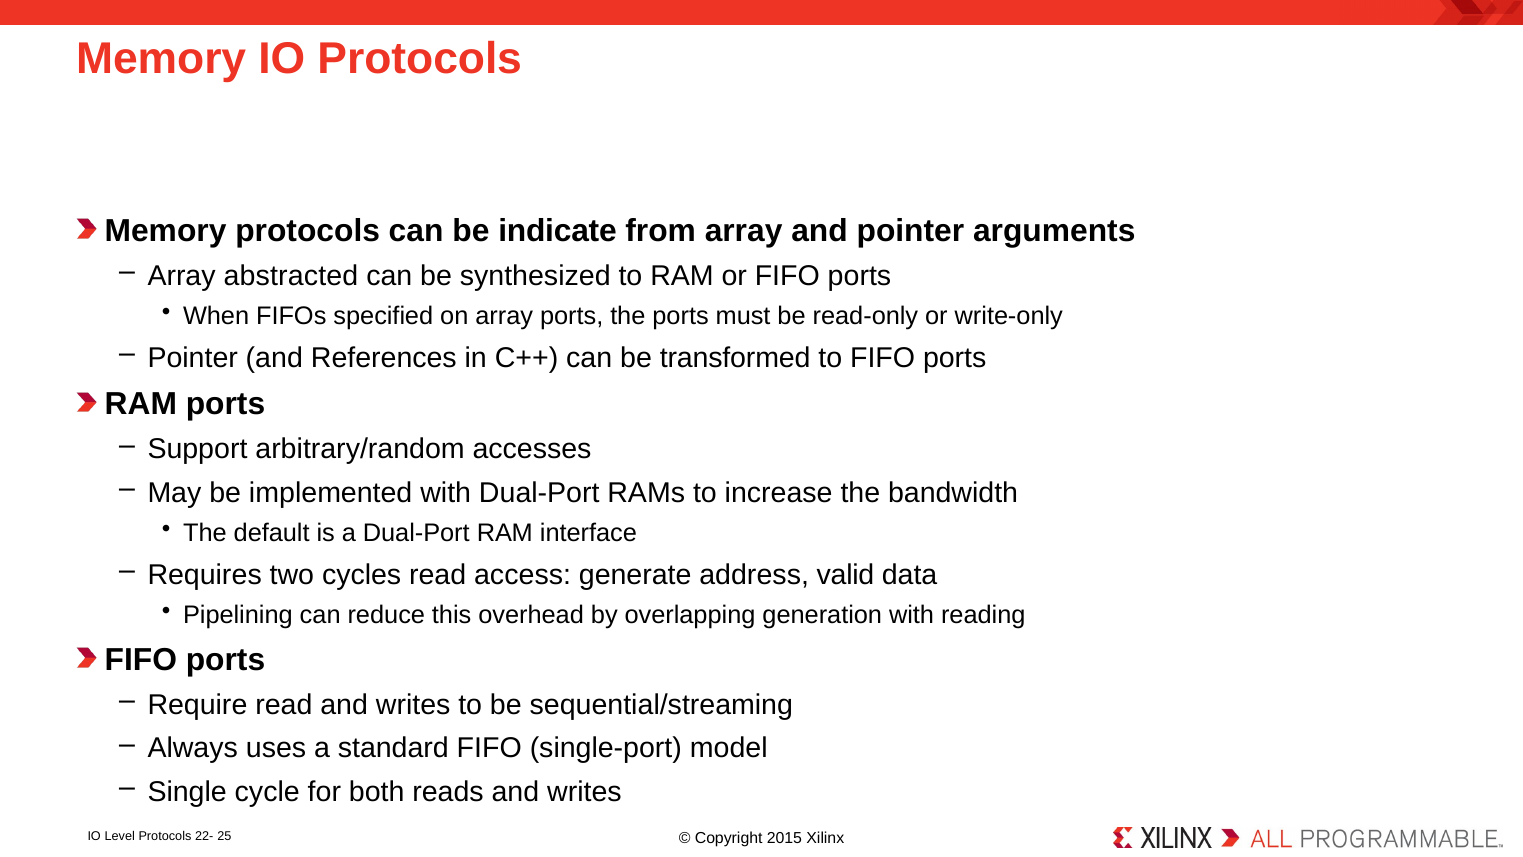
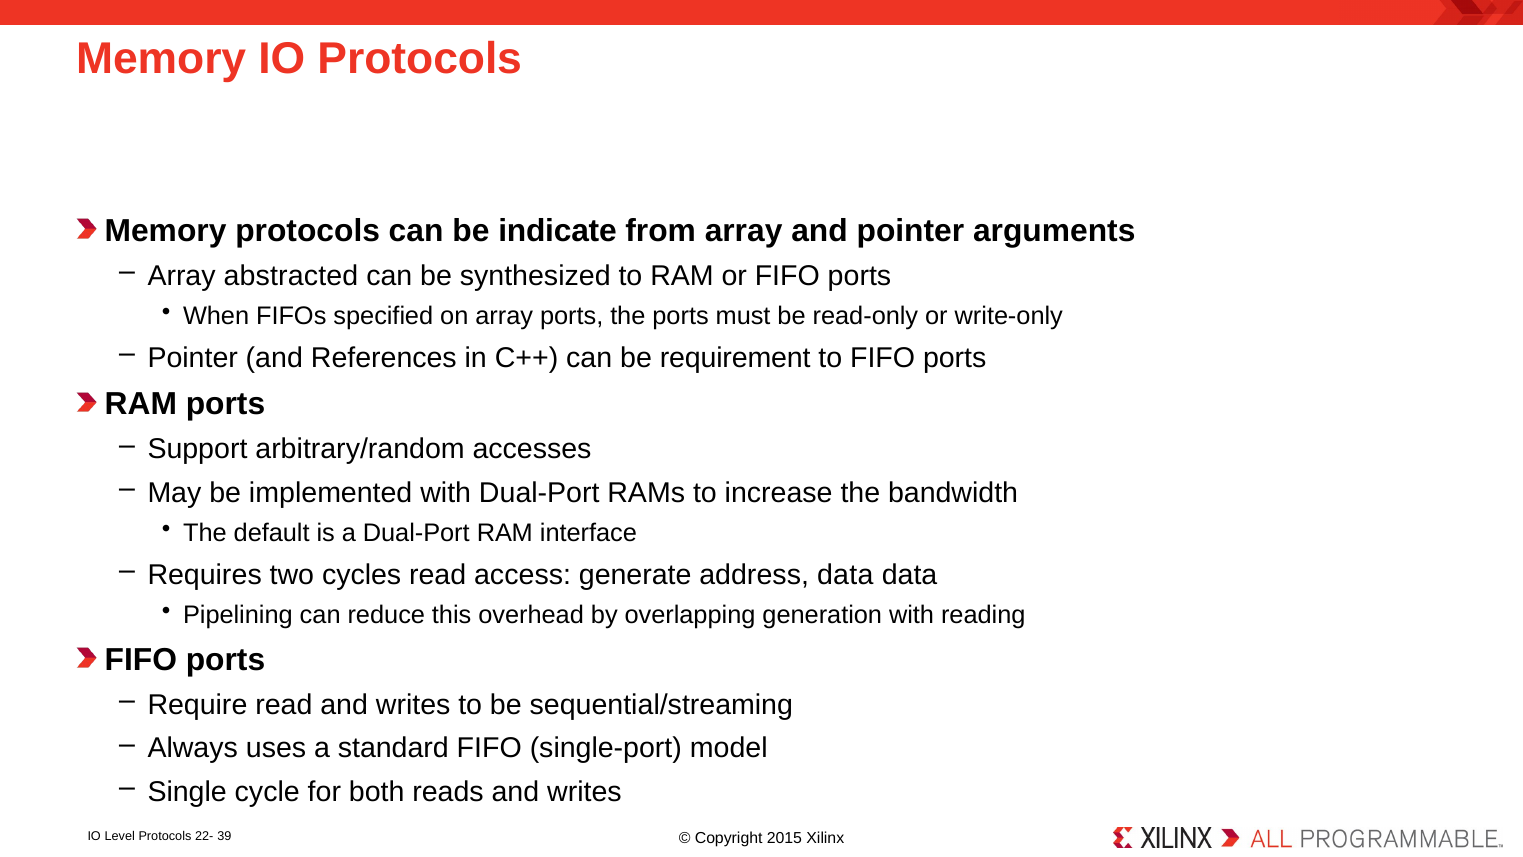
transformed: transformed -> requirement
address valid: valid -> data
25: 25 -> 39
